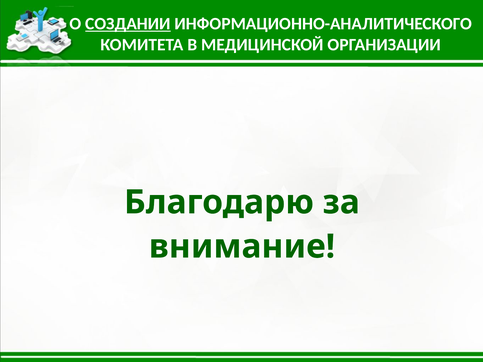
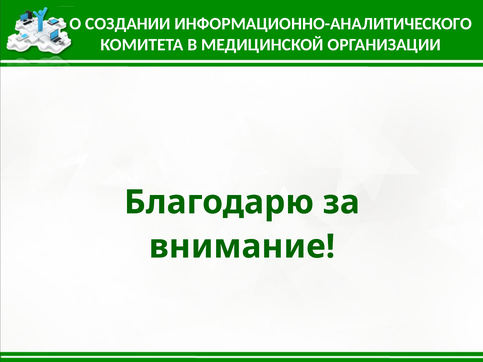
СОЗДАНИИ underline: present -> none
